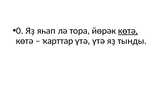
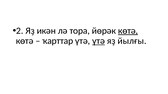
0: 0 -> 2
яһап: яһап -> икән
үтә at (99, 41) underline: none -> present
тынды: тынды -> йылғы
